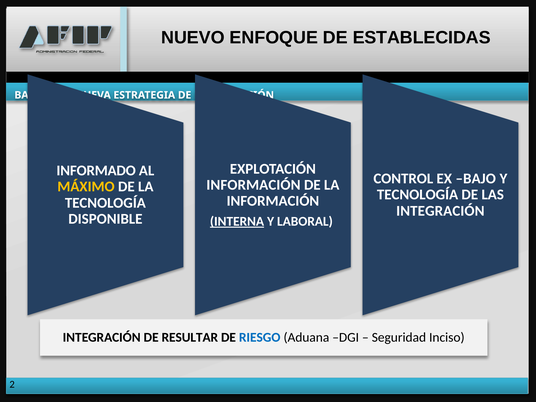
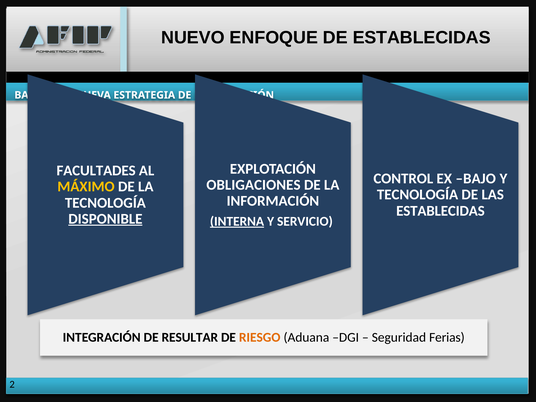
INFORMADO: INFORMADO -> FACULTADES
INFORMACIÓN at (253, 185): INFORMACIÓN -> OBLIGACIONES
INTEGRACIÓN at (440, 211): INTEGRACIÓN -> ESTABLECIDAS
DISPONIBLE underline: none -> present
LABORAL: LABORAL -> SERVICIO
RIESGO colour: blue -> orange
Inciso: Inciso -> Ferias
